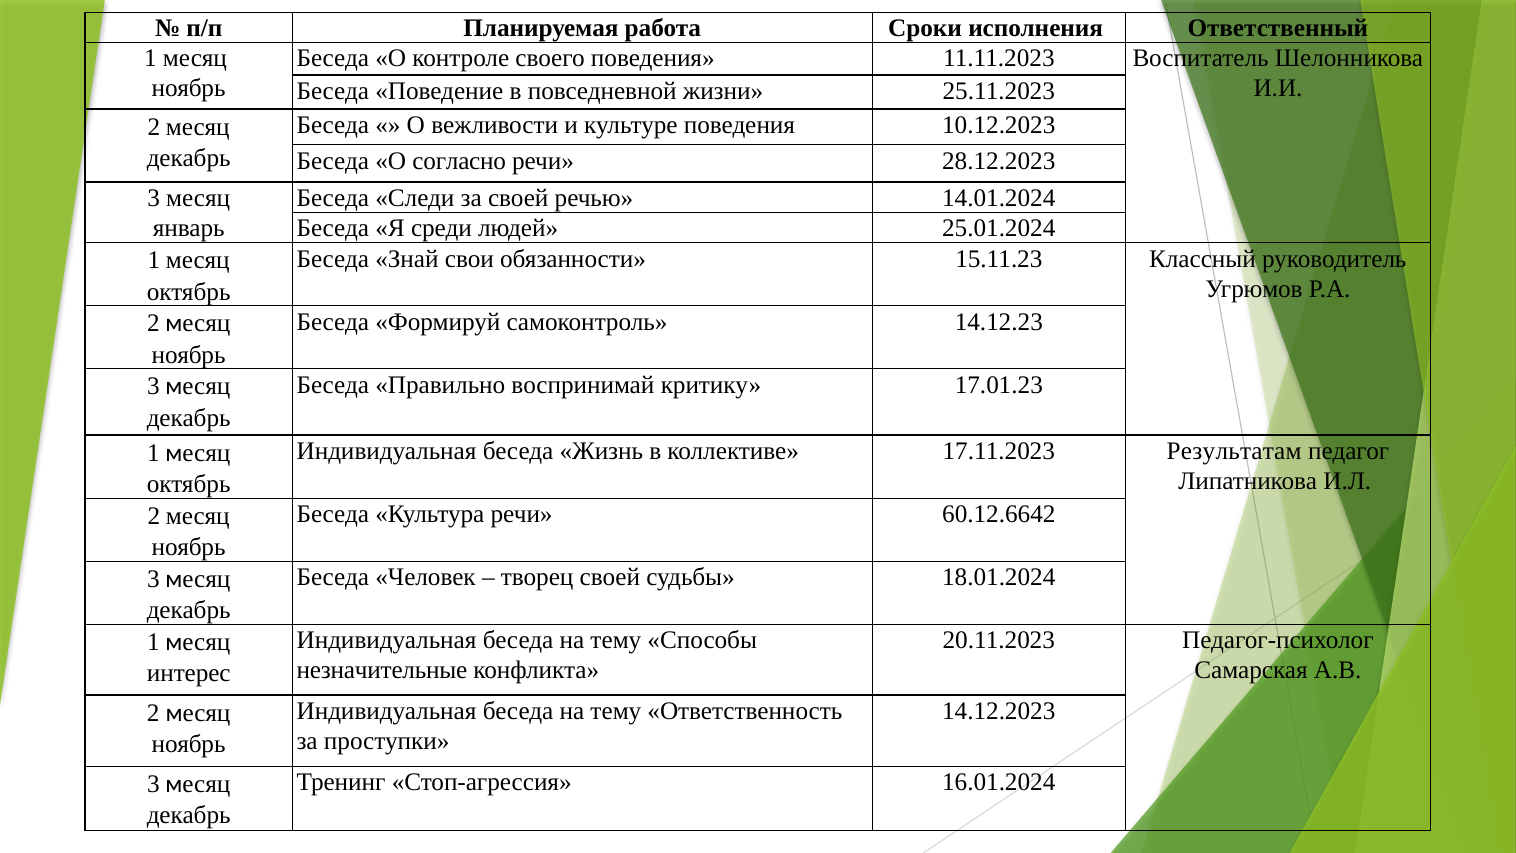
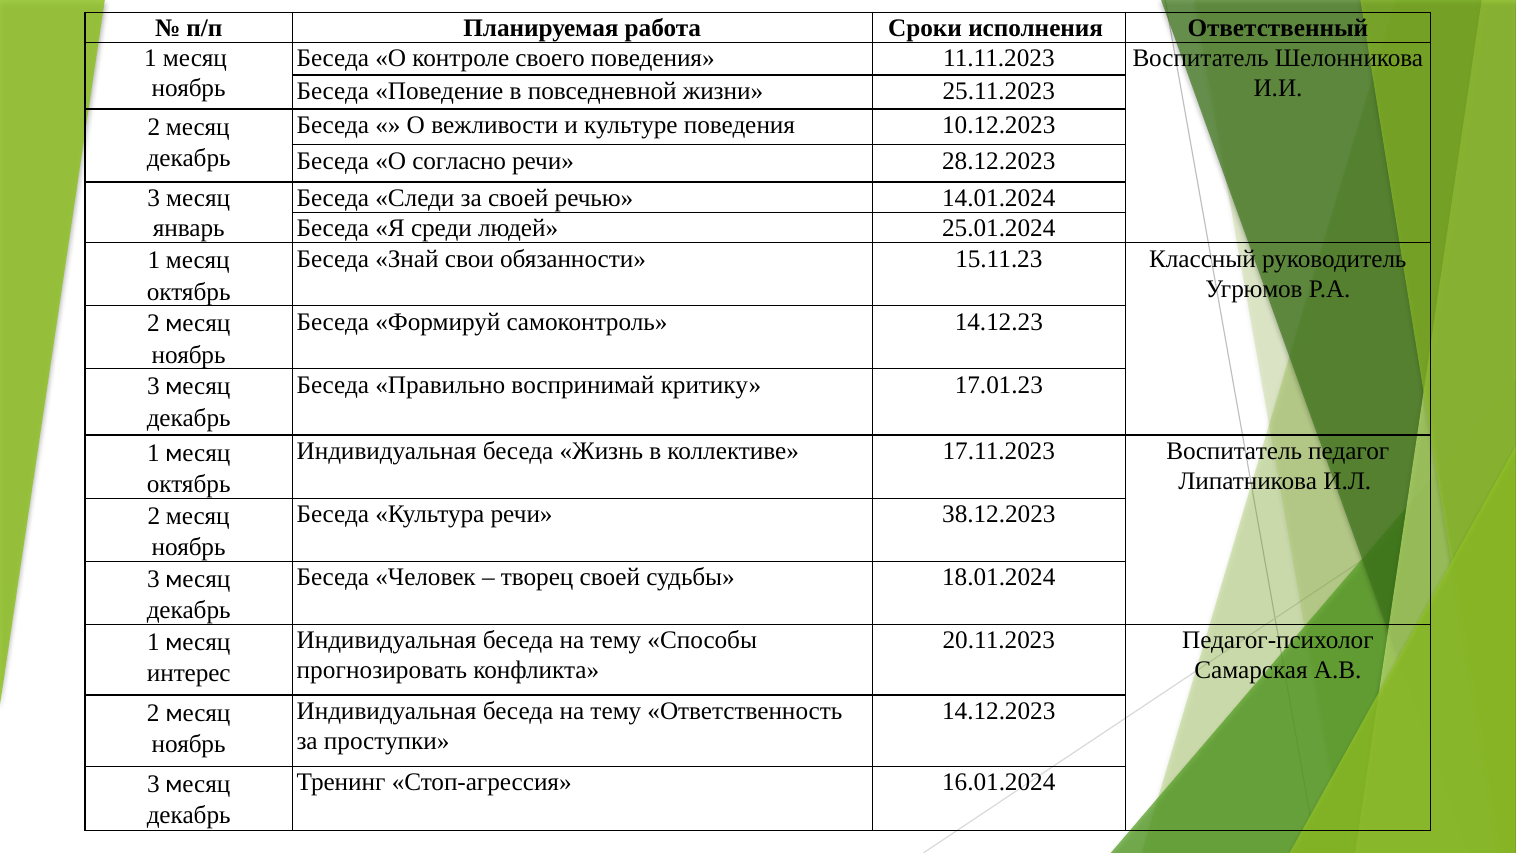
17.11.2023 Результатам: Результатам -> Воспитатель
60.12.6642: 60.12.6642 -> 38.12.2023
незначительные: незначительные -> прогнозировать
